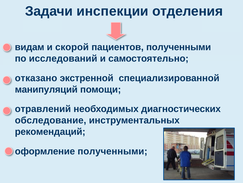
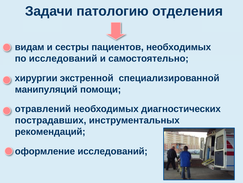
инспекции: инспекции -> патологию
скорой: скорой -> сестры
пациентов полученными: полученными -> необходимых
отказано: отказано -> хирургии
обследование: обследование -> пострадавших
оформление полученными: полученными -> исследований
